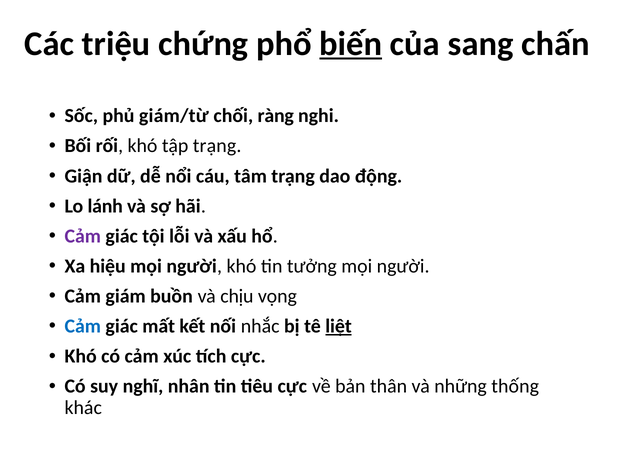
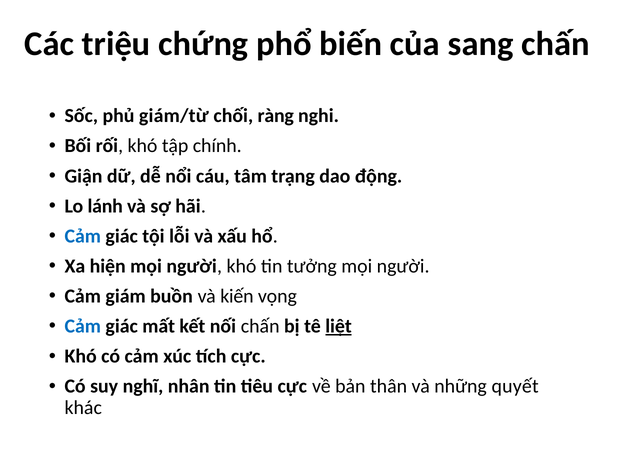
biến underline: present -> none
tập trạng: trạng -> chính
Cảm at (83, 236) colour: purple -> blue
hiệu: hiệu -> hiện
chịu: chịu -> kiến
nối nhắc: nhắc -> chấn
thống: thống -> quyết
